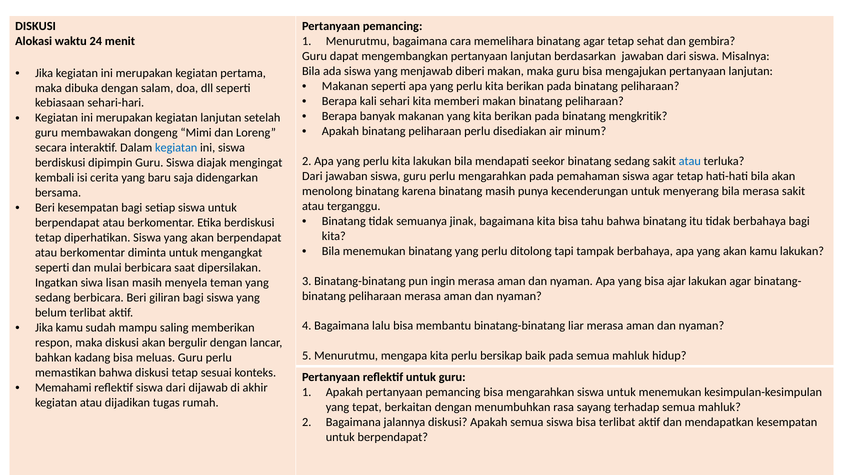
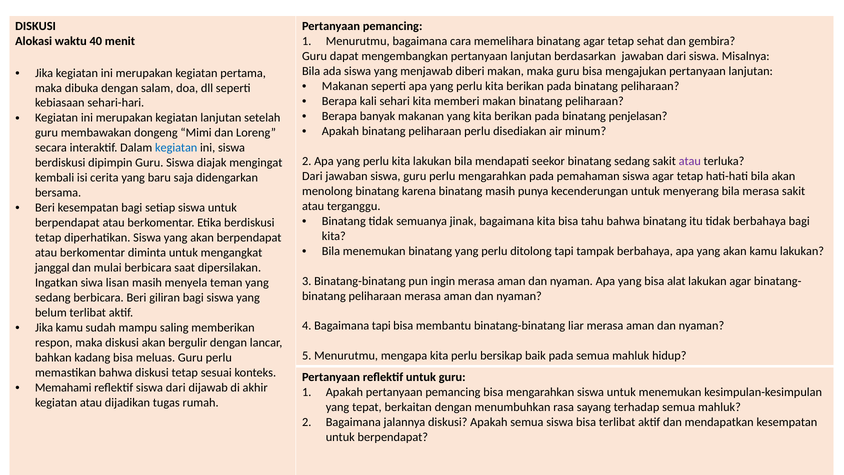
24: 24 -> 40
mengkritik: mengkritik -> penjelasan
atau at (690, 161) colour: blue -> purple
seperti at (52, 268): seperti -> janggal
ajar: ajar -> alat
Bagaimana lalu: lalu -> tapi
